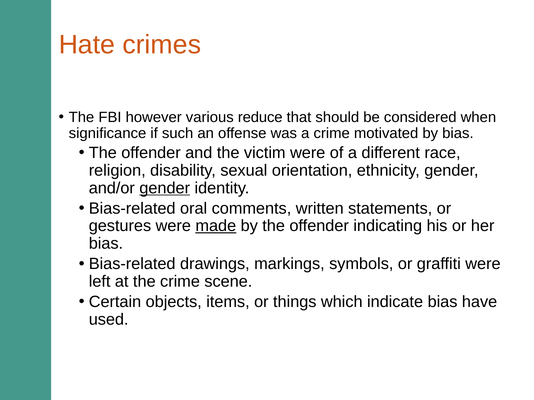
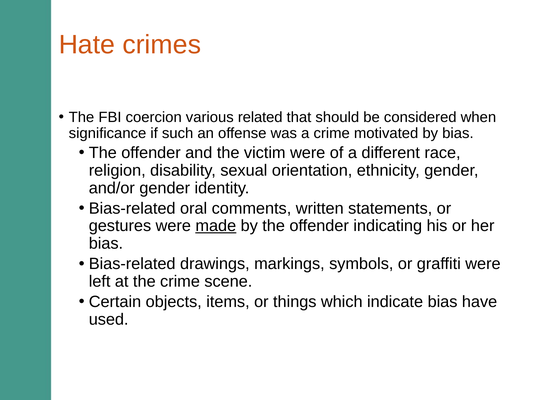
however: however -> coercion
reduce: reduce -> related
gender at (165, 188) underline: present -> none
